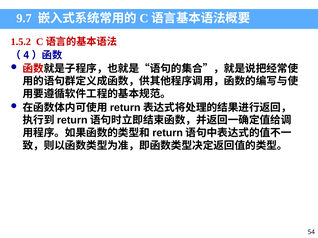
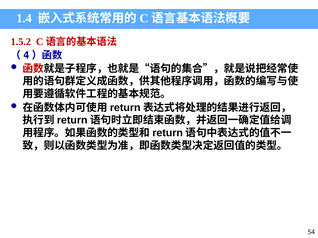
9.7: 9.7 -> 1.4
